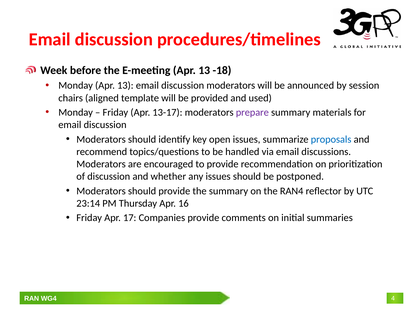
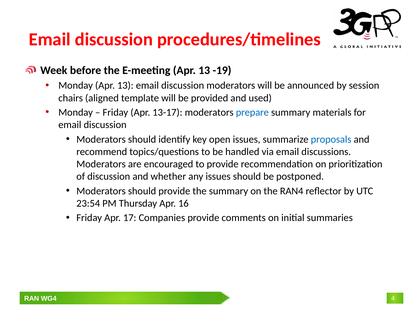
-18: -18 -> -19
prepare colour: purple -> blue
23:14: 23:14 -> 23:54
